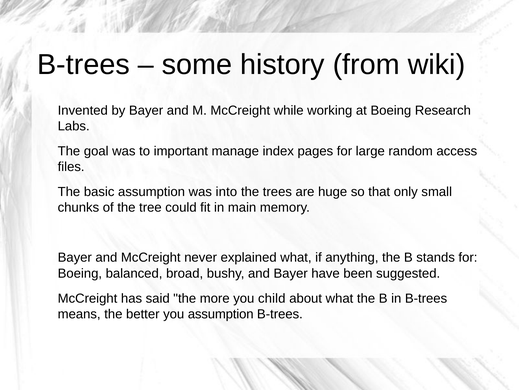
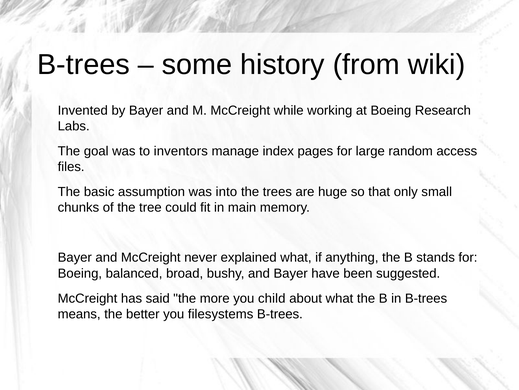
important: important -> inventors
you assumption: assumption -> filesystems
